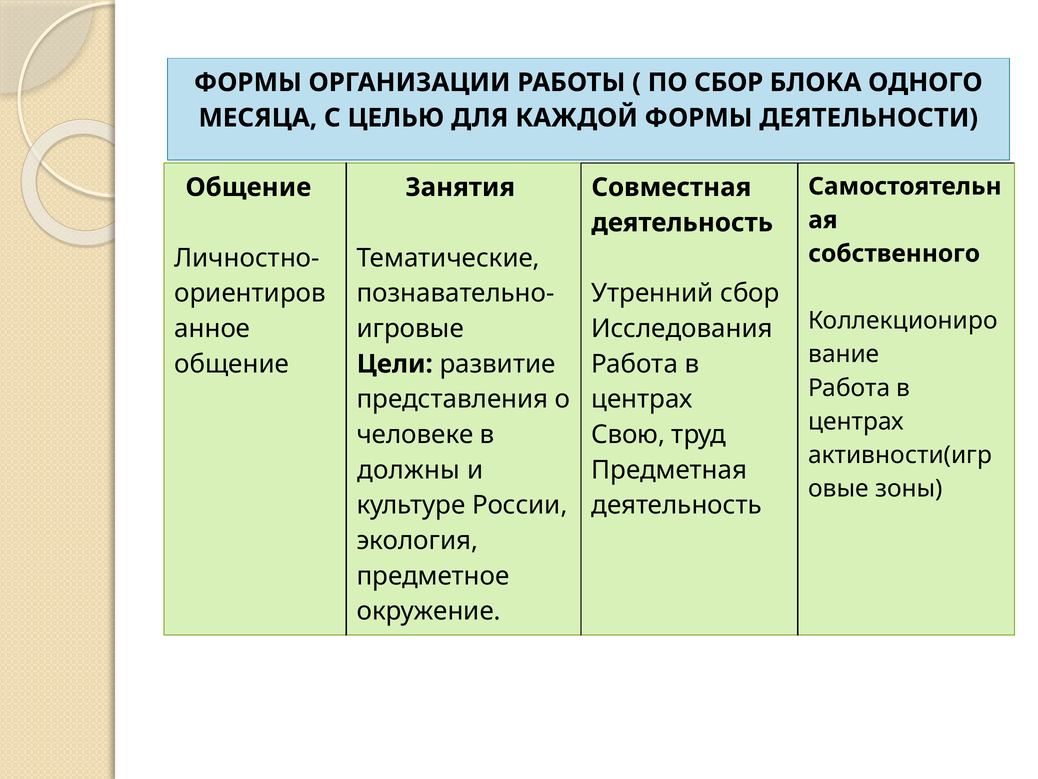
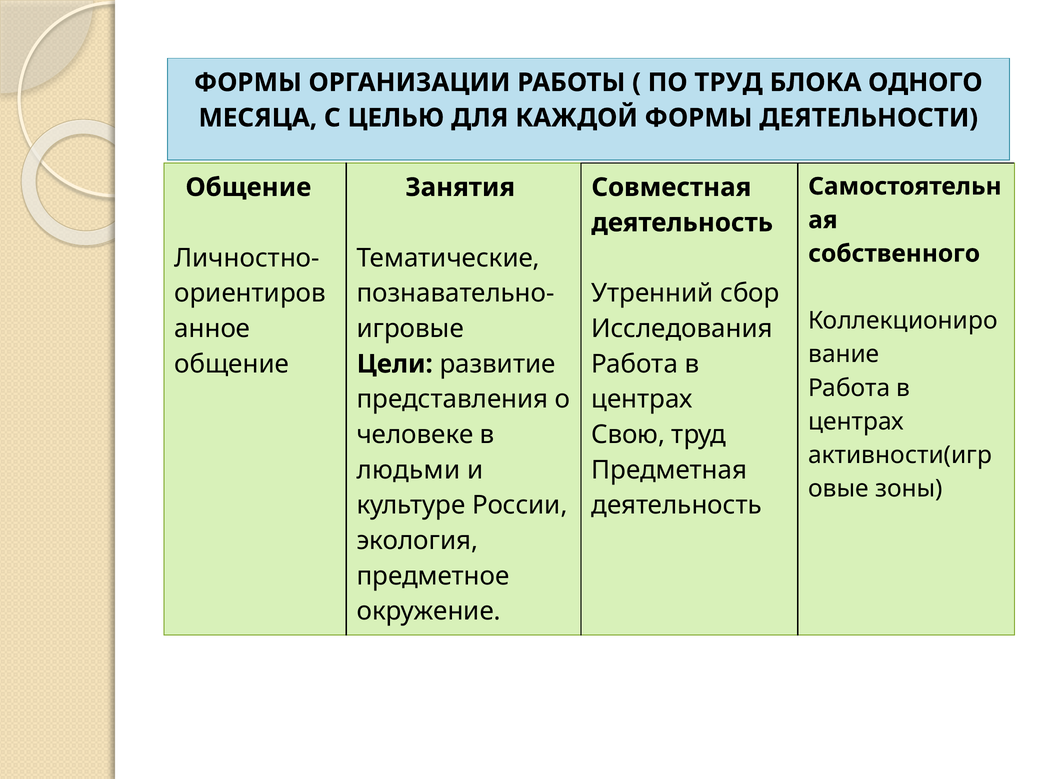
ПО СБОР: СБОР -> ТРУД
должны: должны -> людьми
